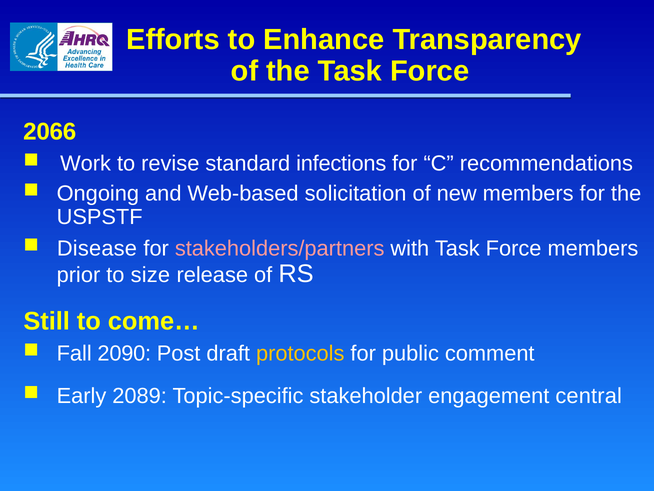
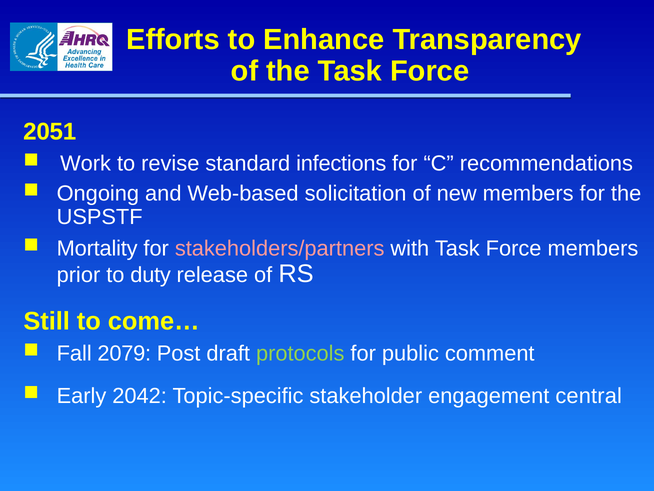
2066: 2066 -> 2051
Disease: Disease -> Mortality
size: size -> duty
2090: 2090 -> 2079
protocols colour: yellow -> light green
2089: 2089 -> 2042
